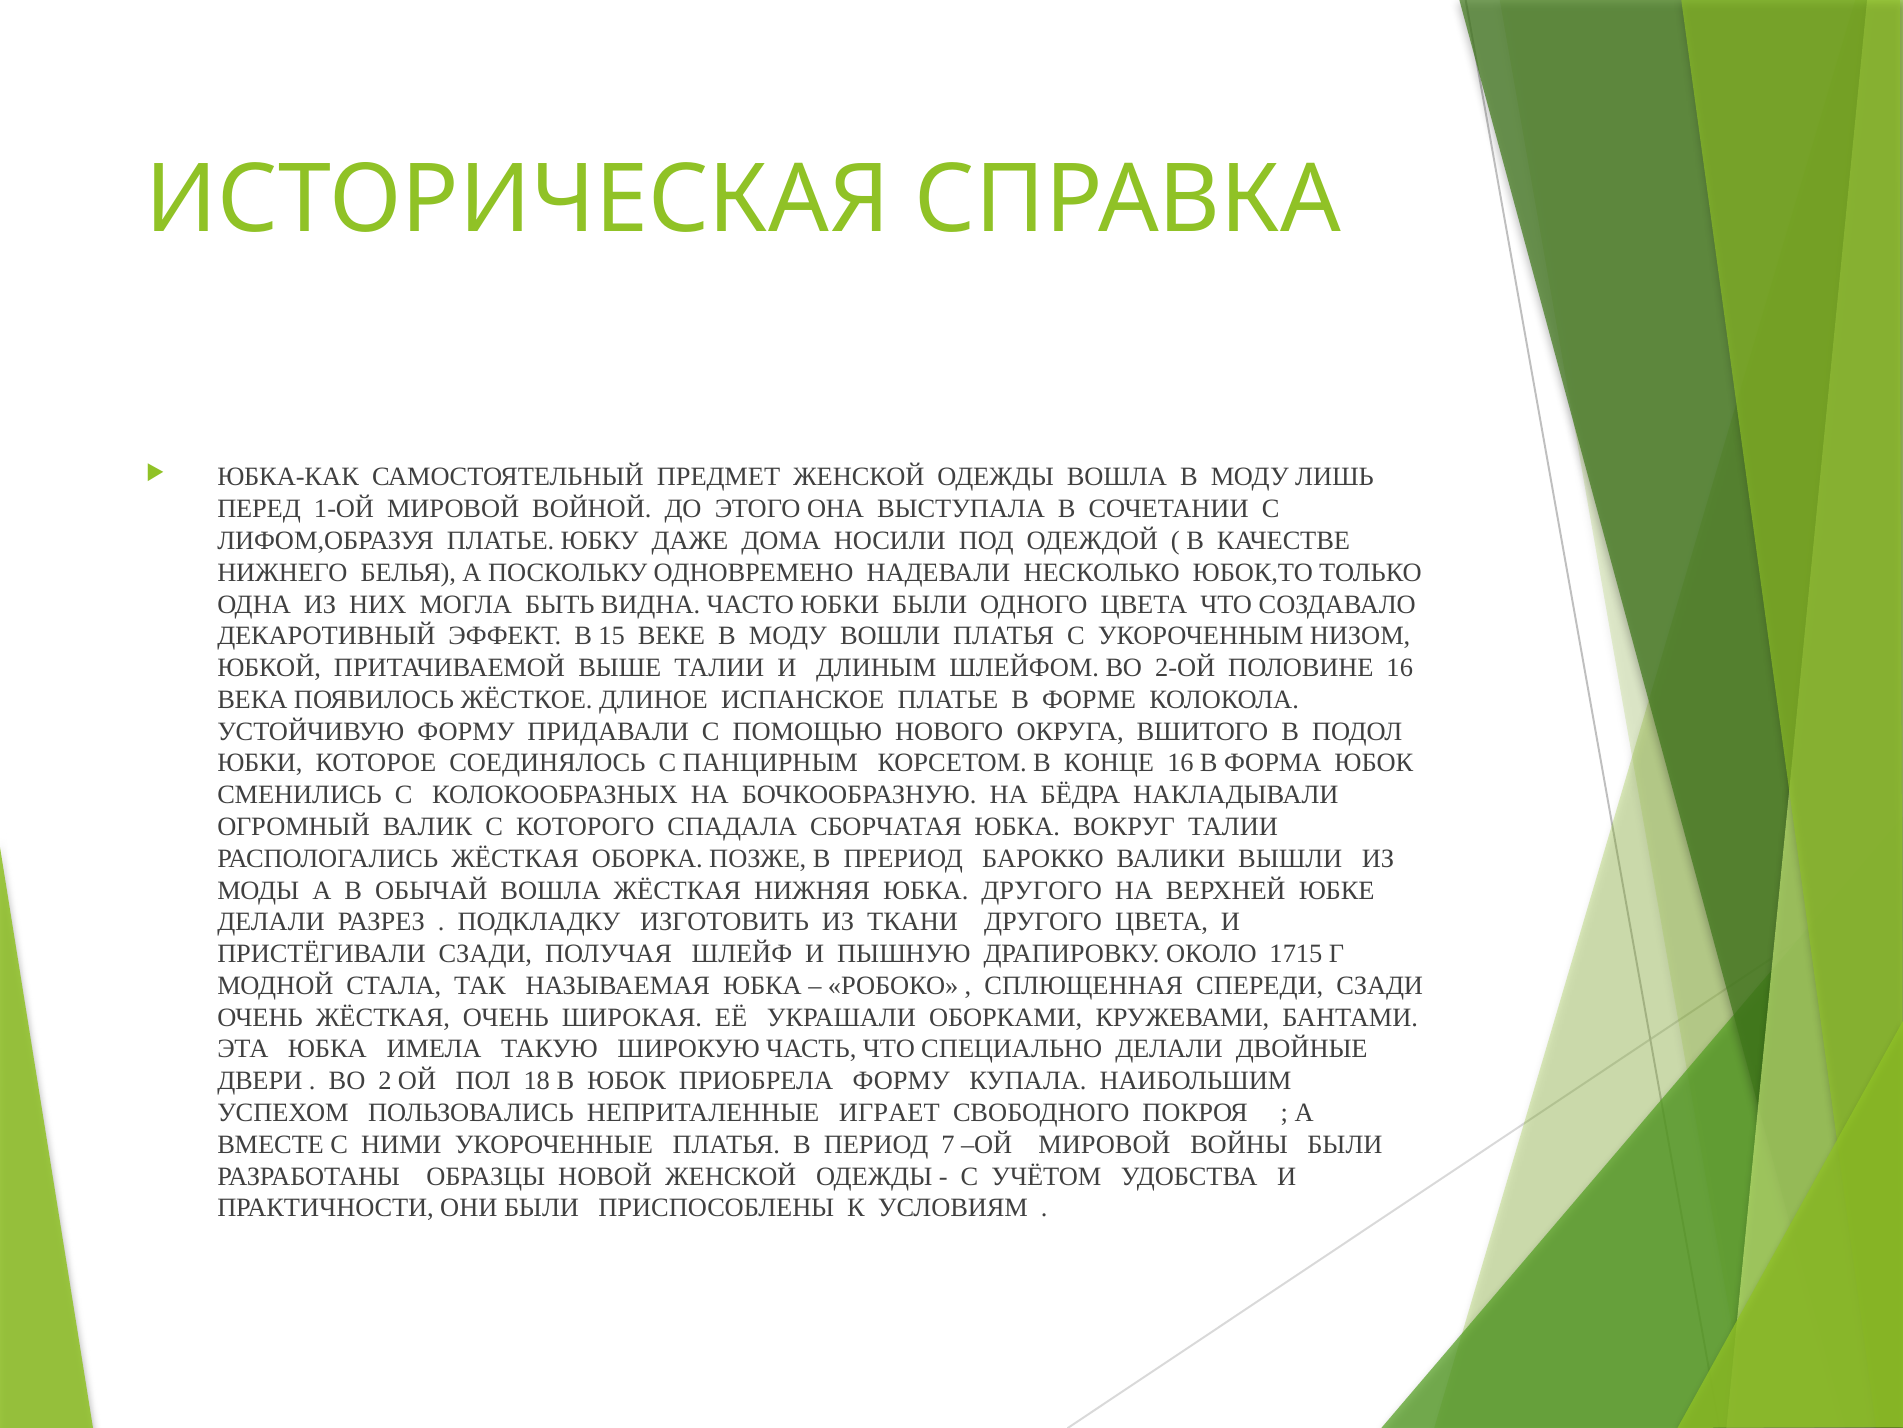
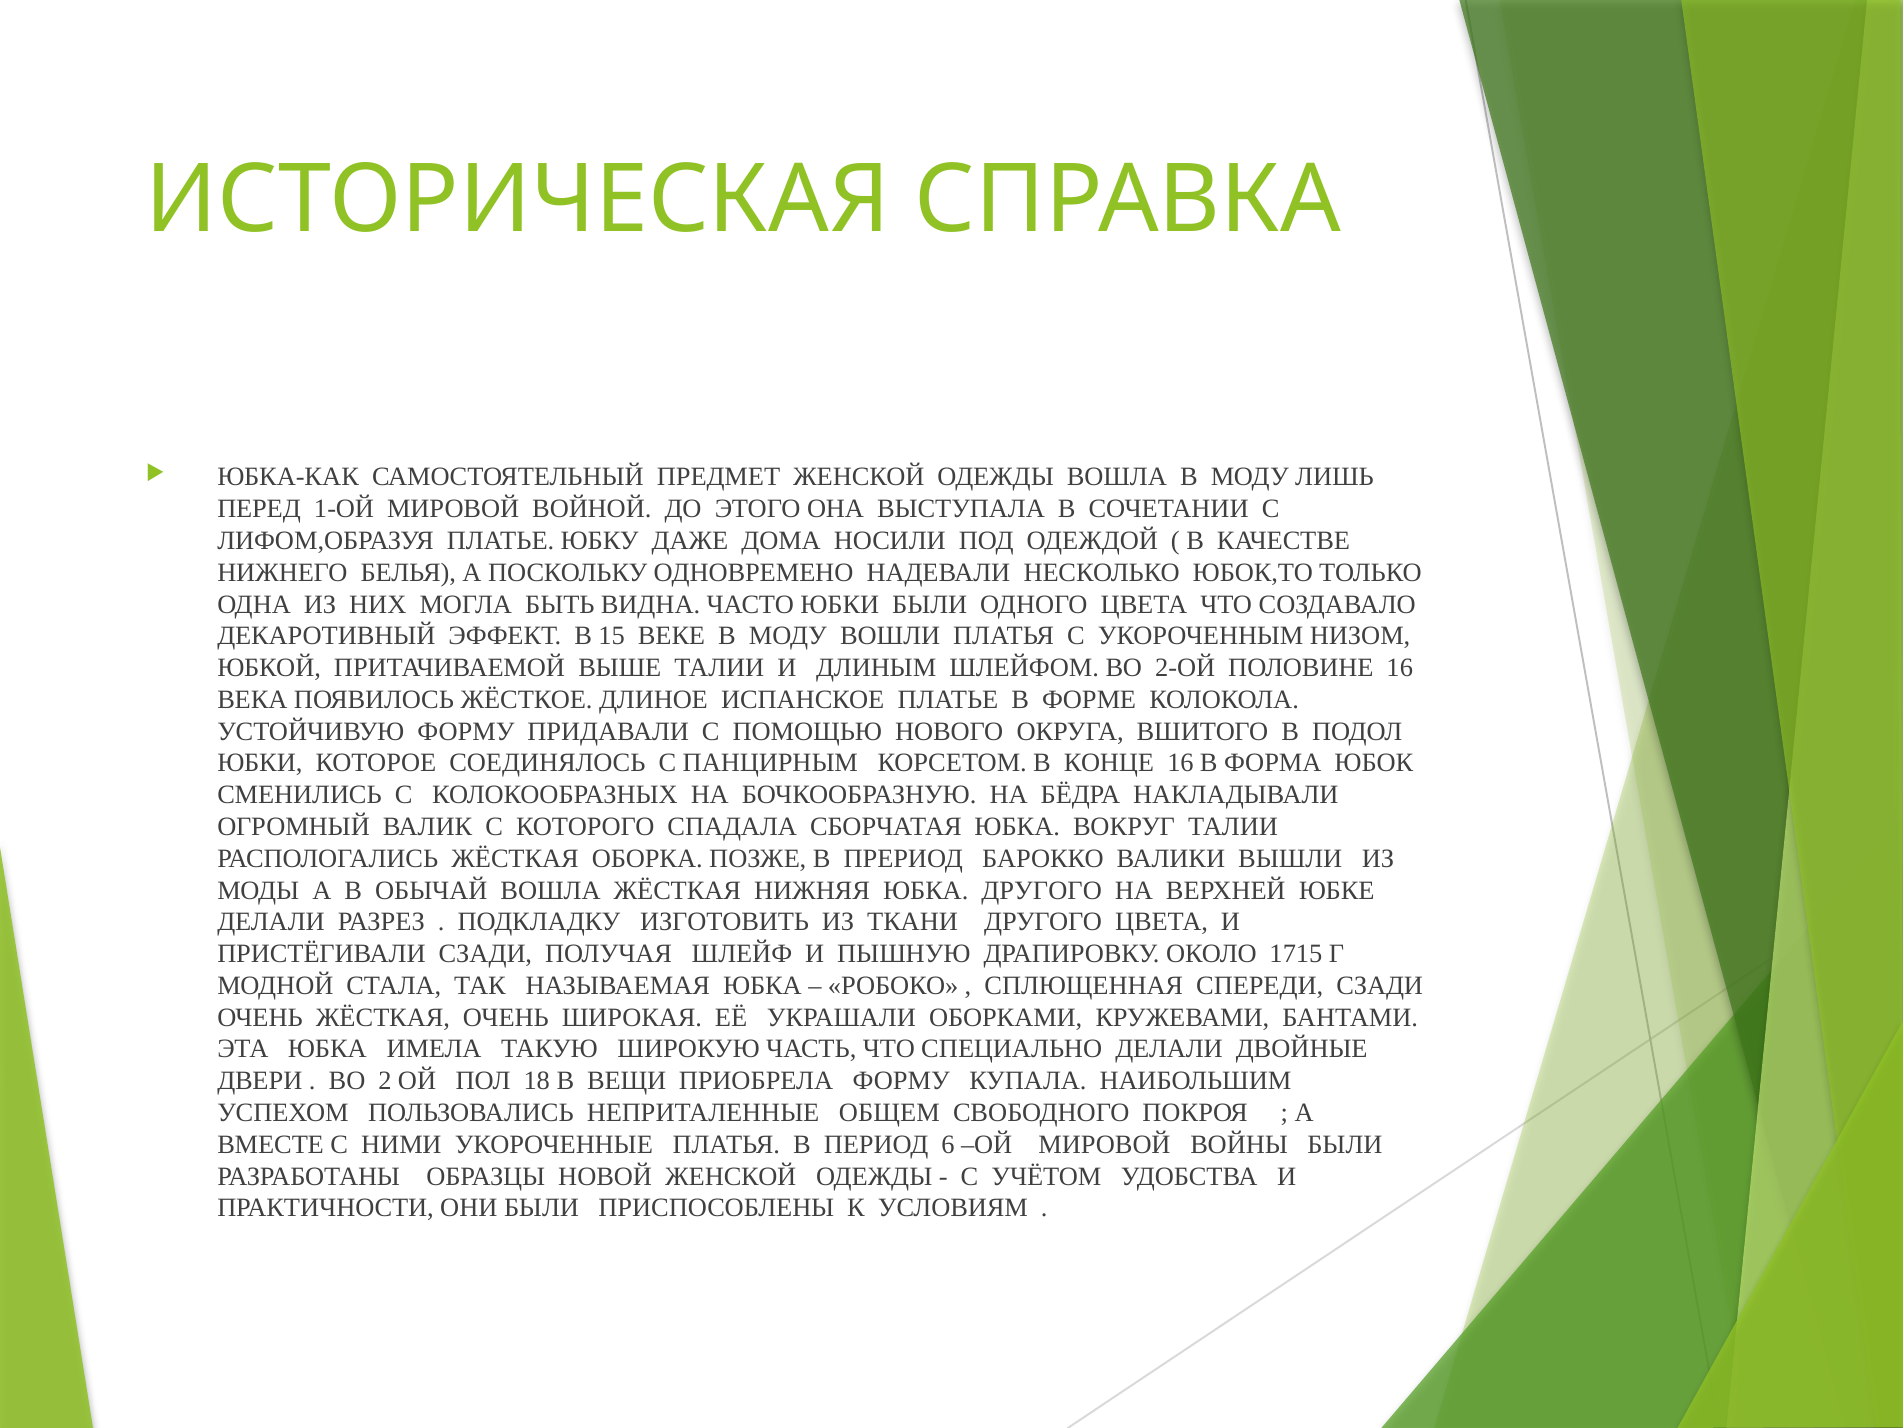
В ЮБОК: ЮБОК -> ВЕЩИ
ИГРАЕТ: ИГРАЕТ -> ОБЩЕМ
7: 7 -> 6
